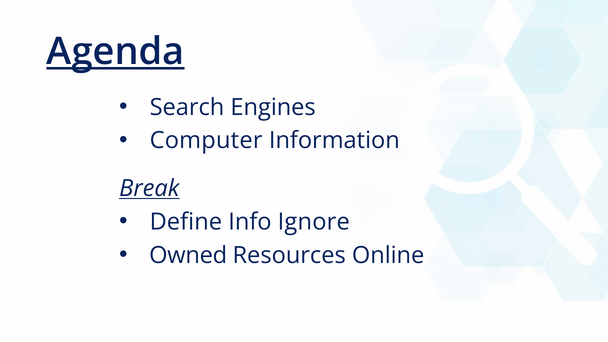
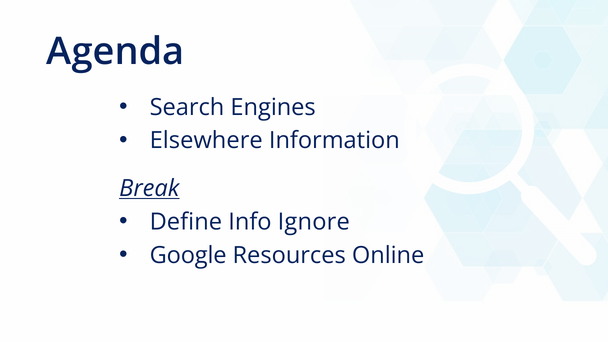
Agenda underline: present -> none
Computer: Computer -> Elsewhere
Owned: Owned -> Google
